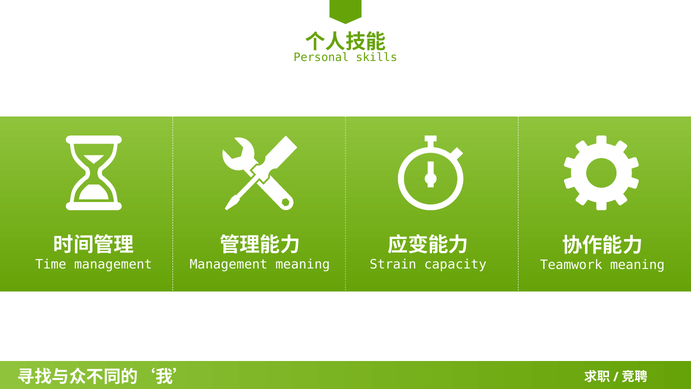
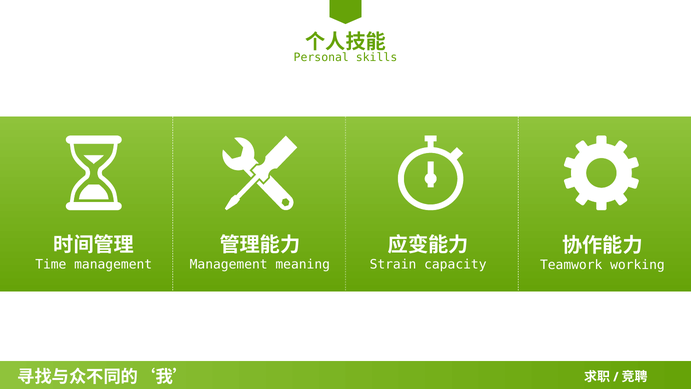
Teamwork meaning: meaning -> working
